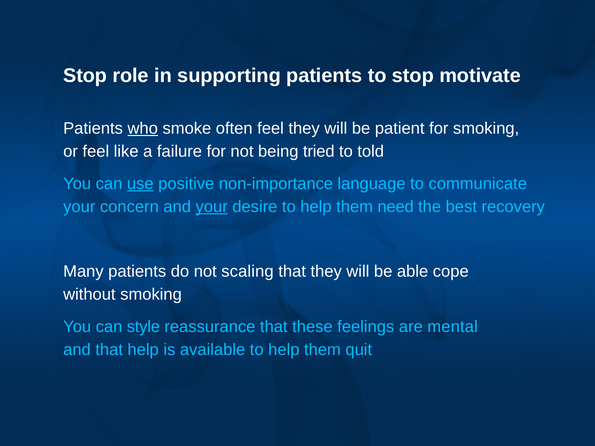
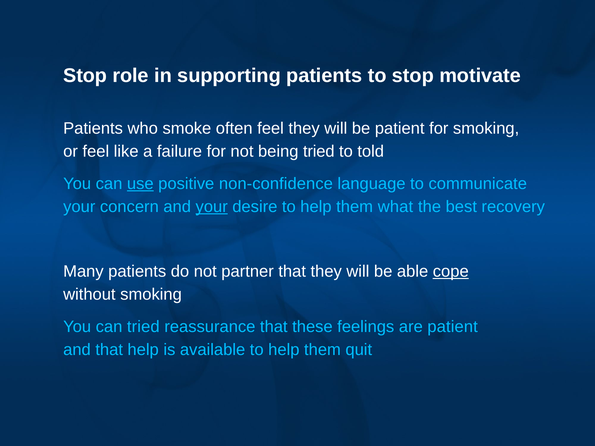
who underline: present -> none
non-importance: non-importance -> non-confidence
need: need -> what
scaling: scaling -> partner
cope underline: none -> present
can style: style -> tried
are mental: mental -> patient
